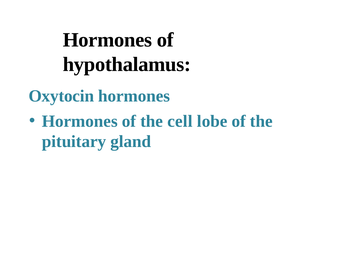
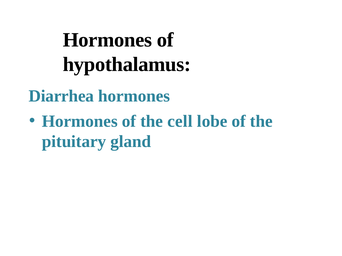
Oxytocin: Oxytocin -> Diarrhea
